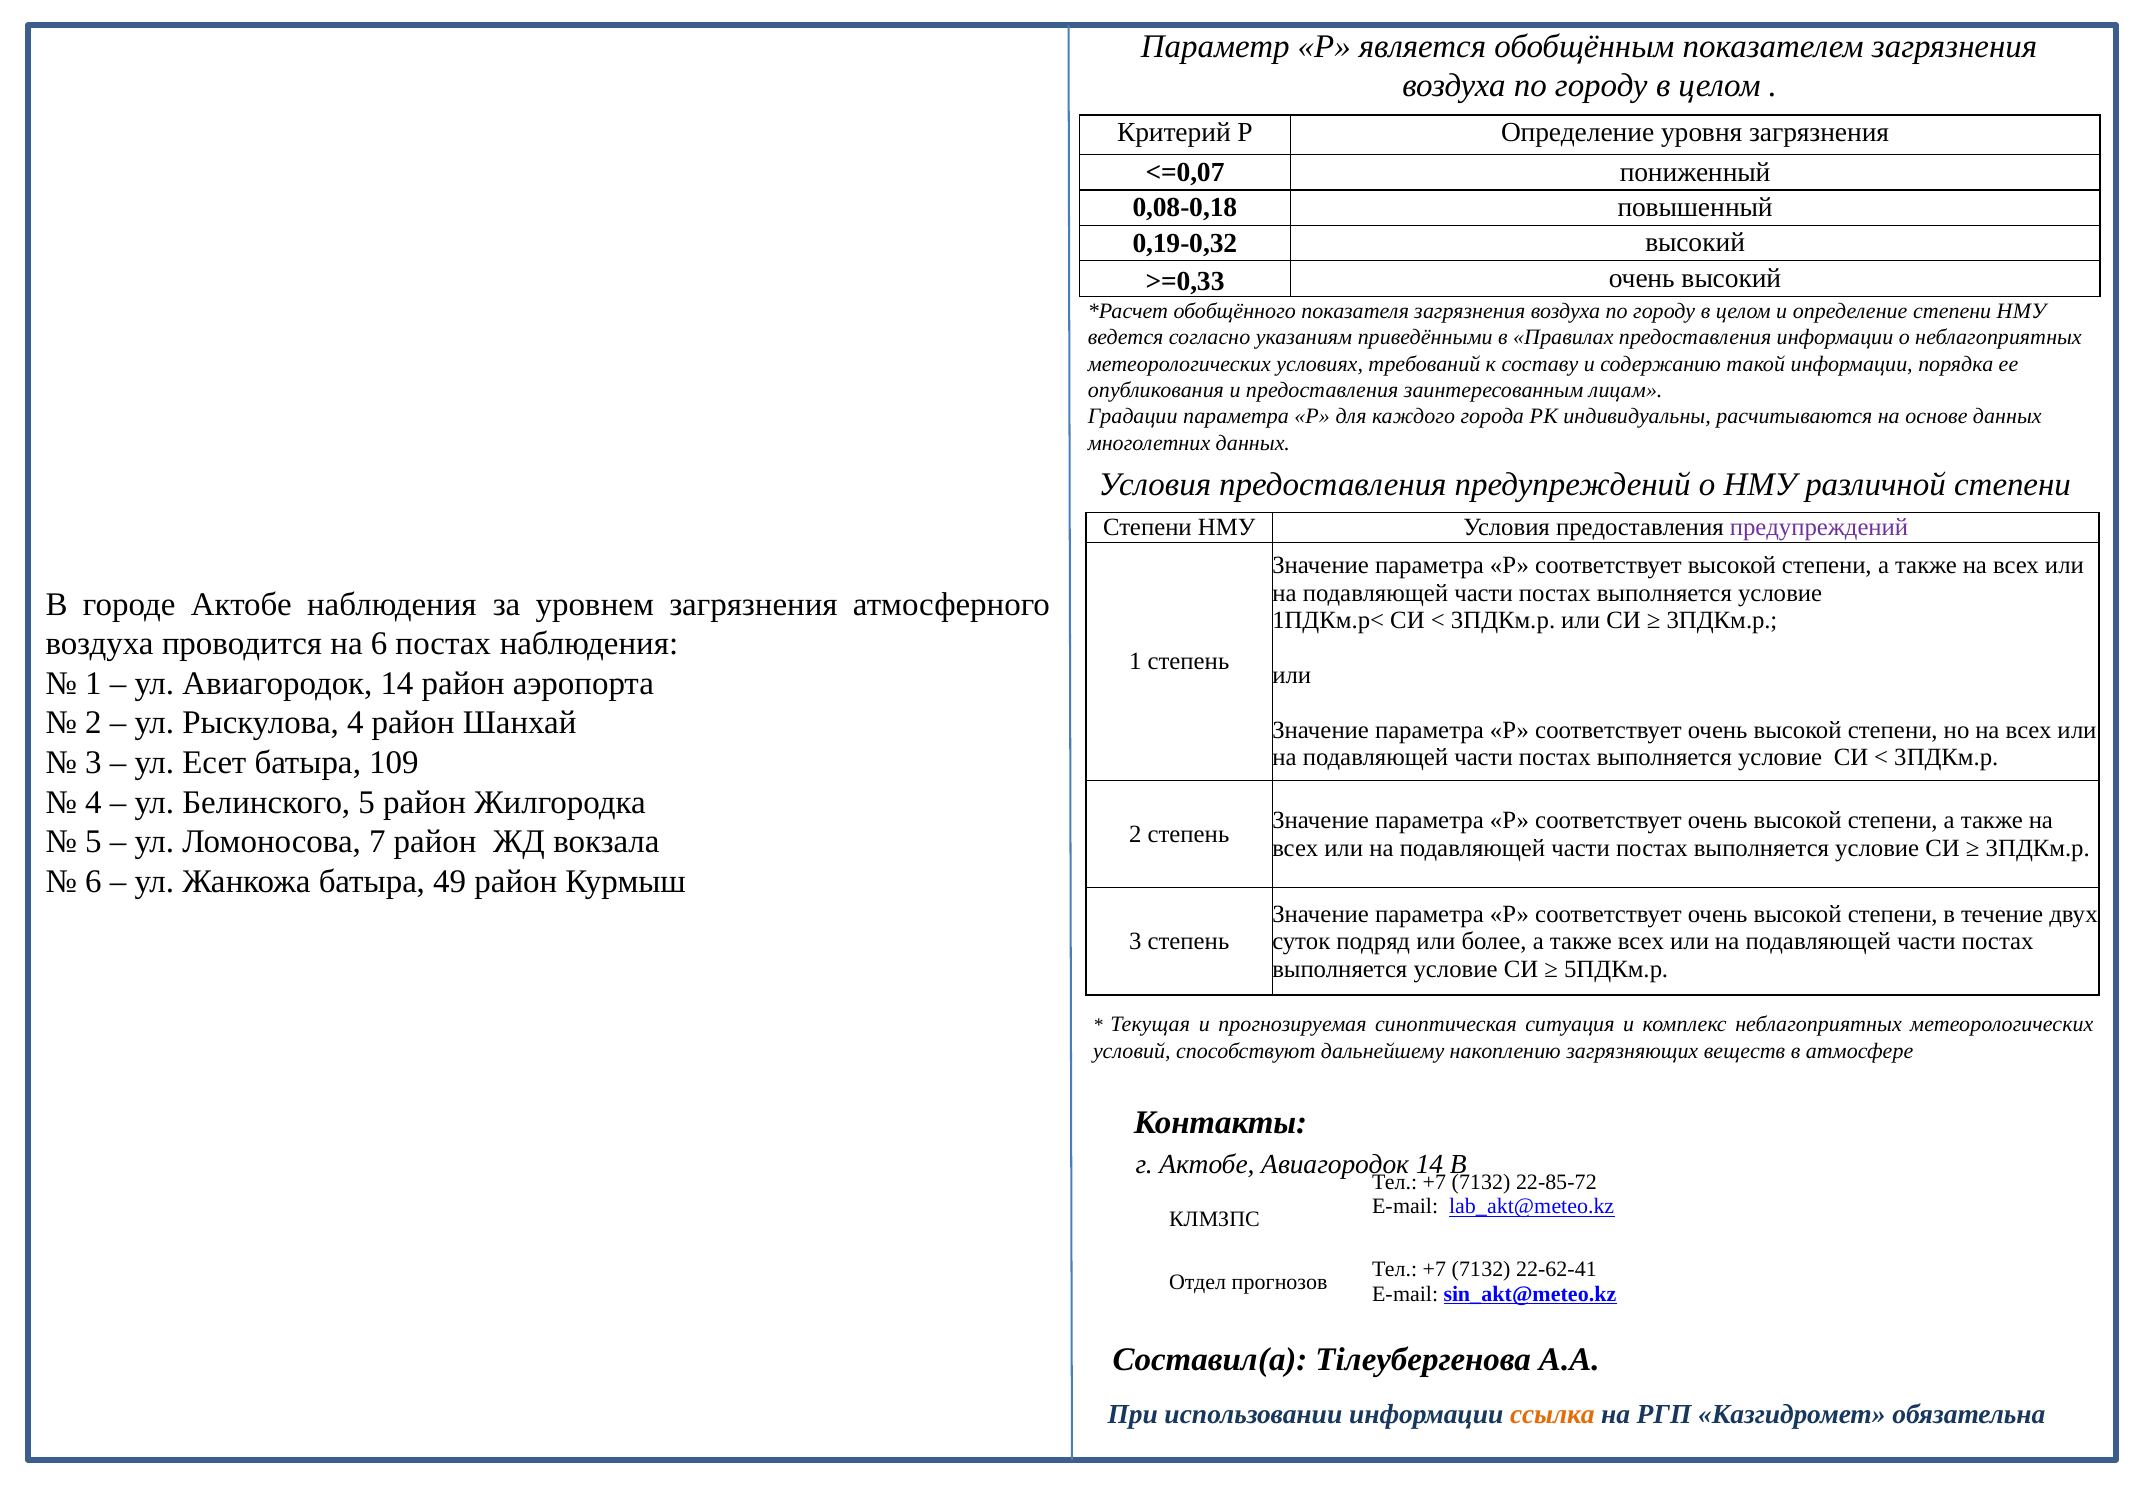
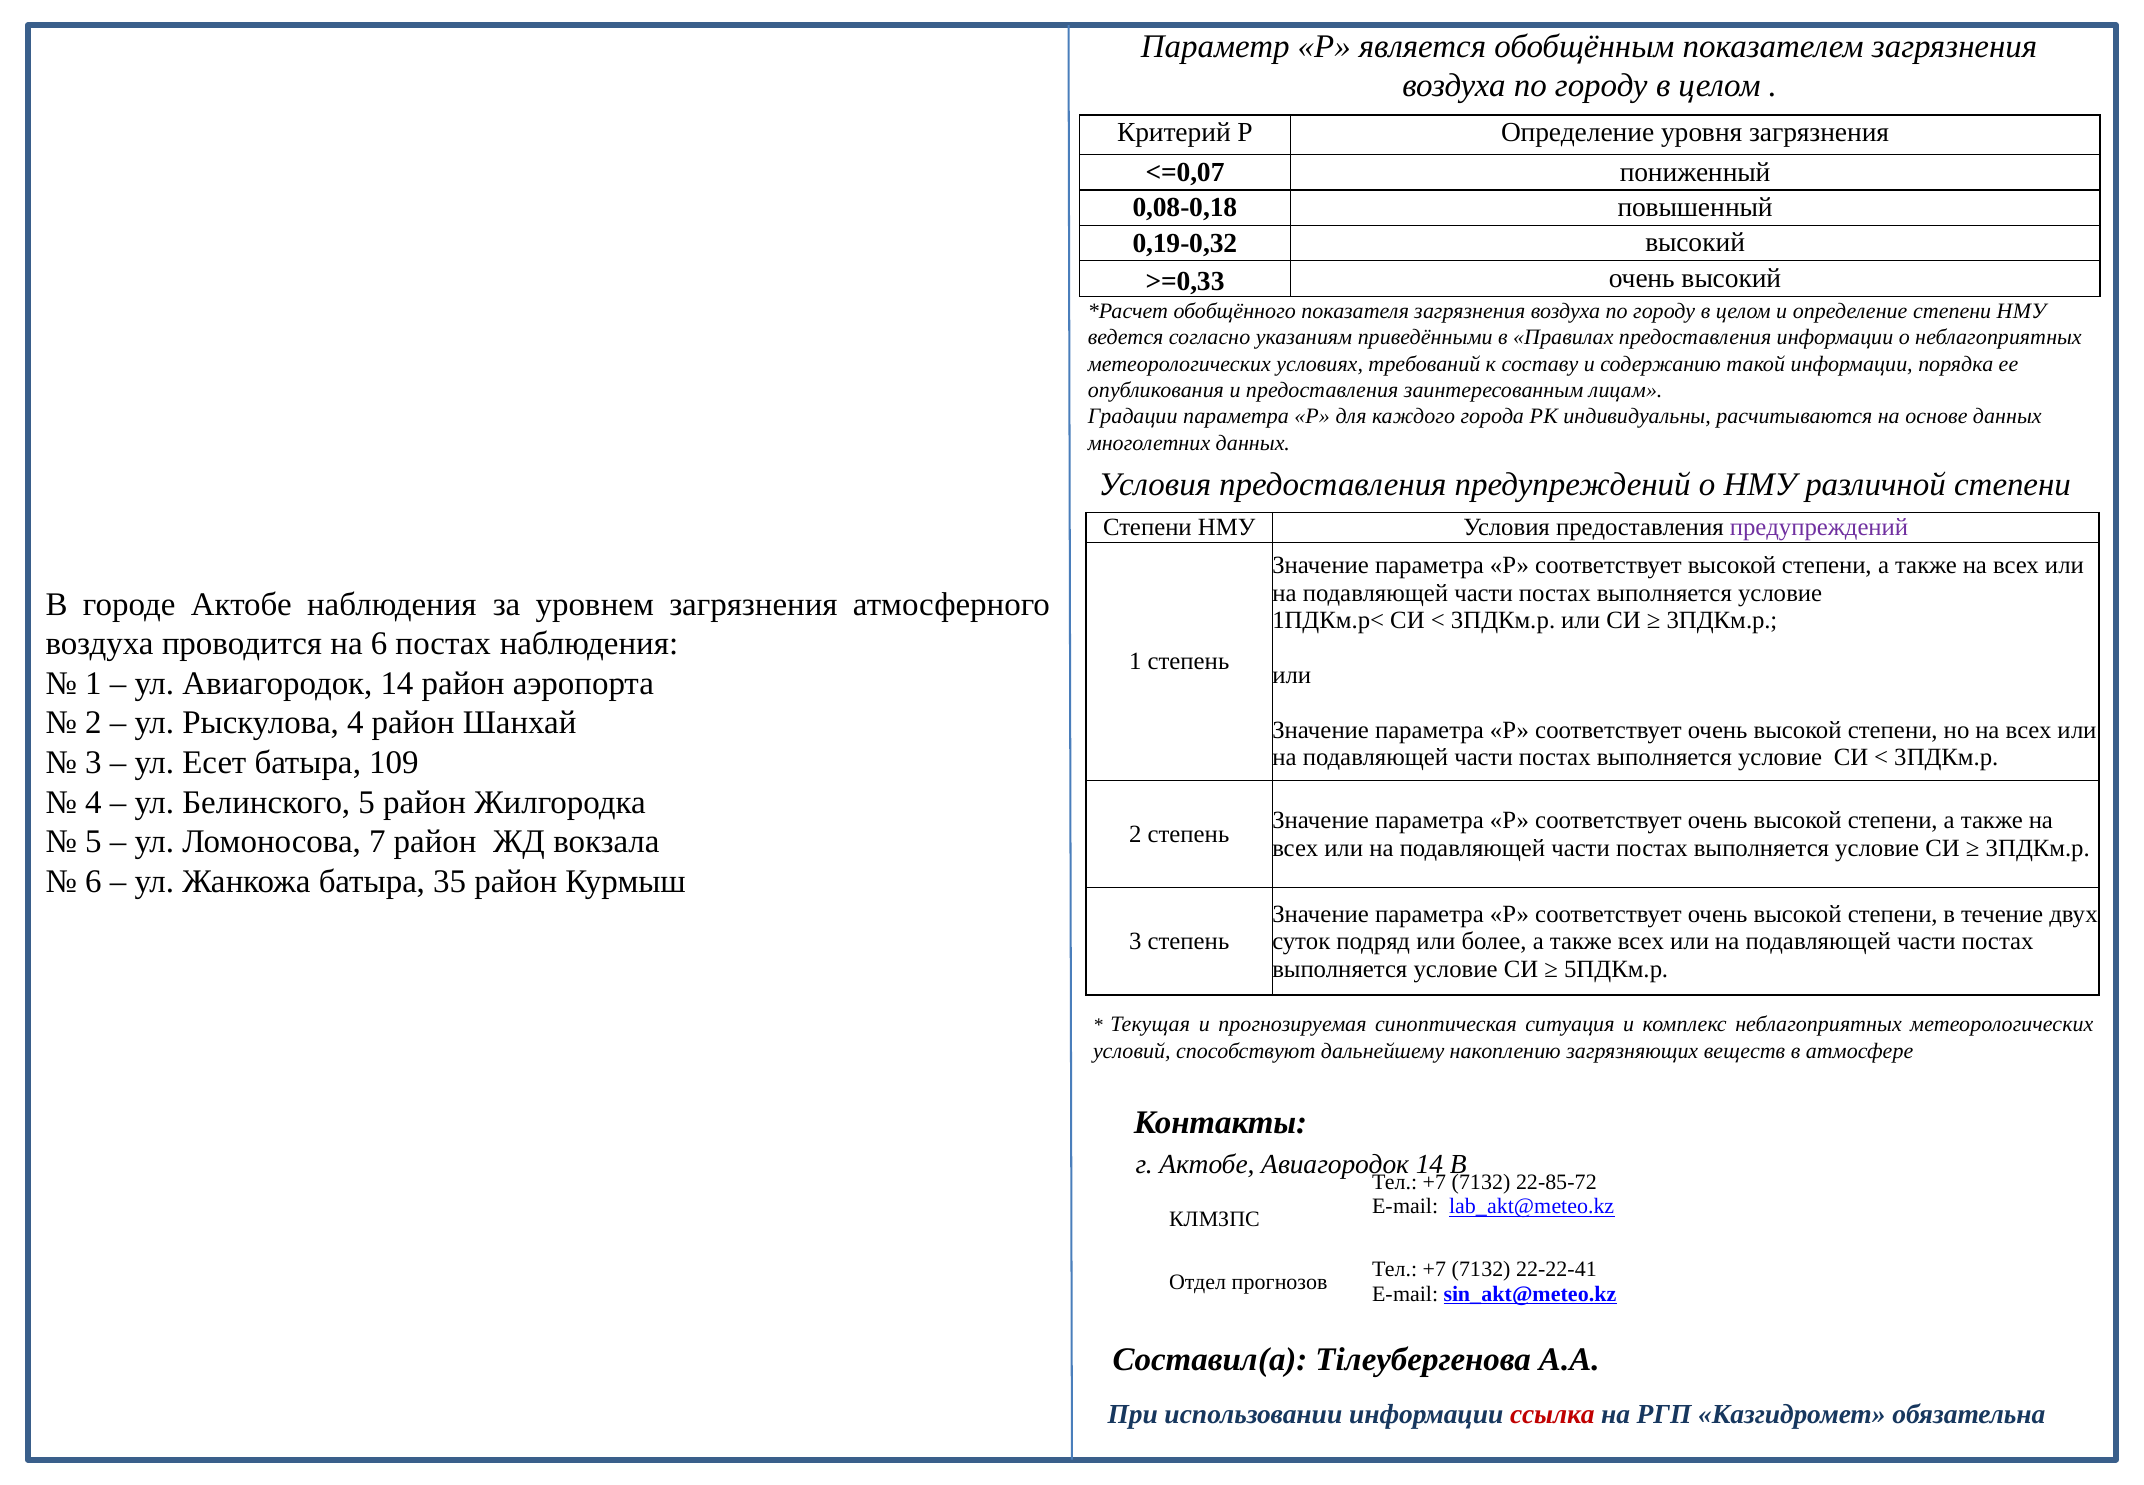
49: 49 -> 35
22-62-41: 22-62-41 -> 22-22-41
ссылка colour: orange -> red
